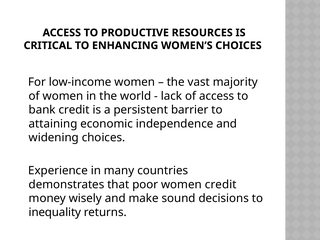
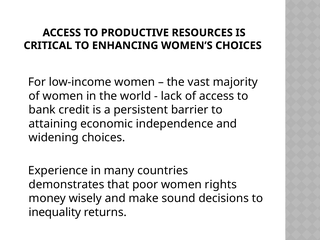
women credit: credit -> rights
